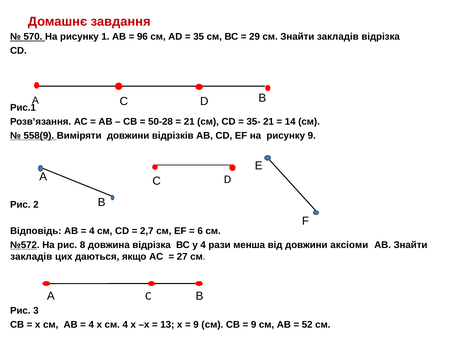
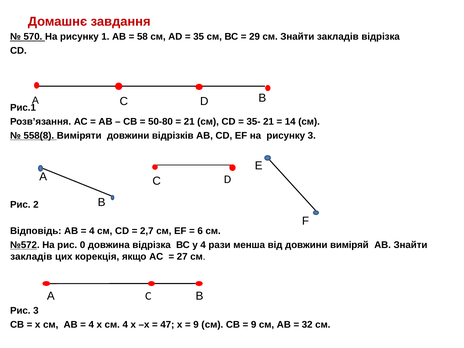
96: 96 -> 58
50-28: 50-28 -> 50-80
558(9: 558(9 -> 558(8
рисунку 9: 9 -> 3
8: 8 -> 0
аксіоми: аксіоми -> виміряй
даються: даються -> корекція
13: 13 -> 47
52: 52 -> 32
